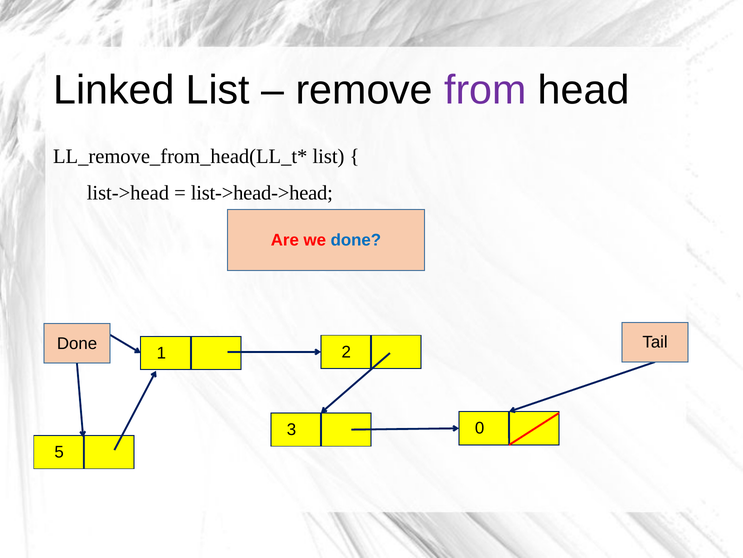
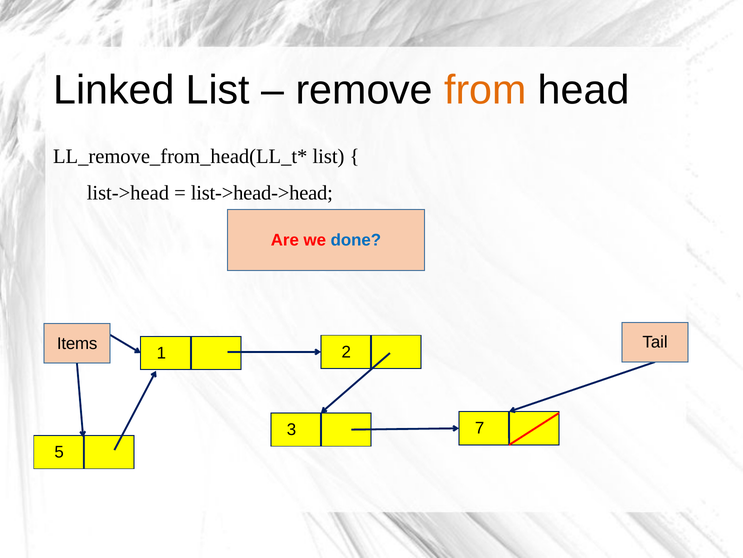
from colour: purple -> orange
Done at (77, 343): Done -> Items
0: 0 -> 7
